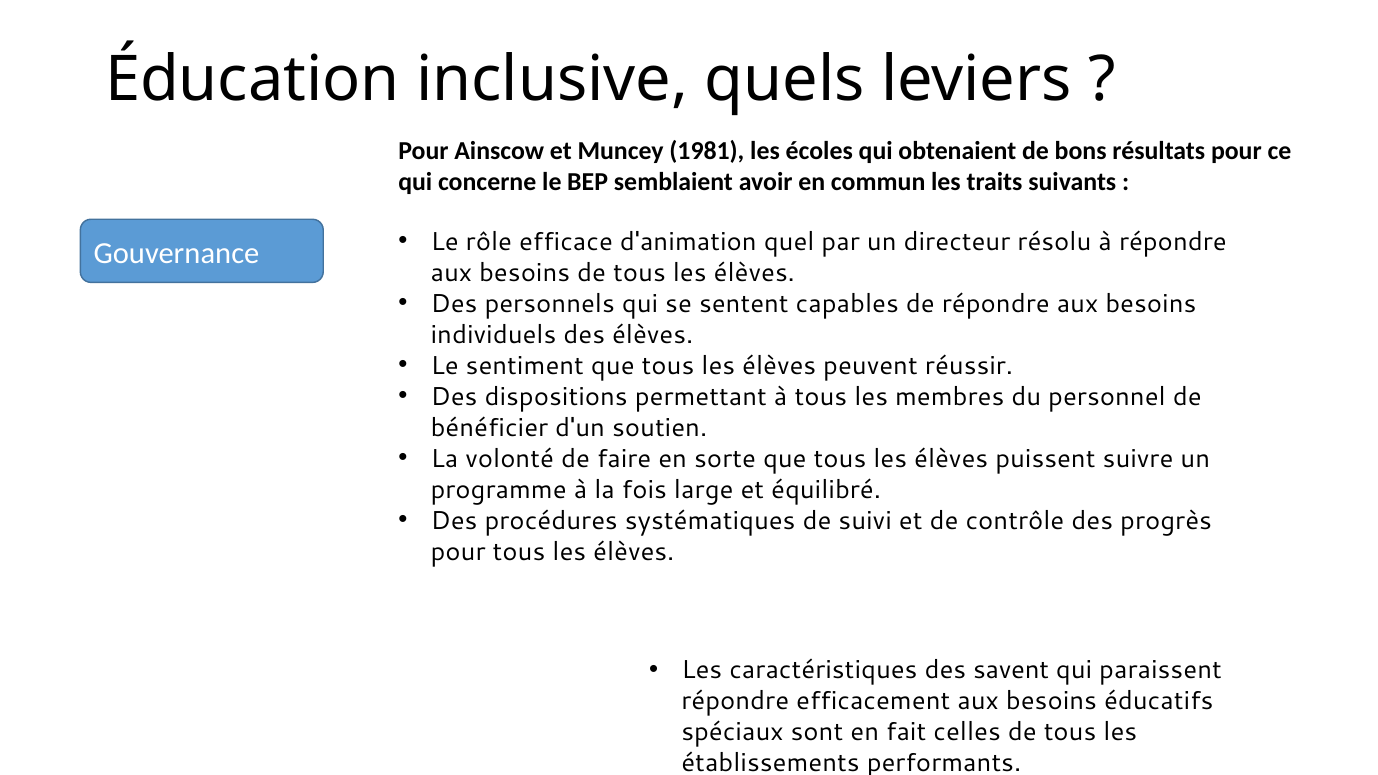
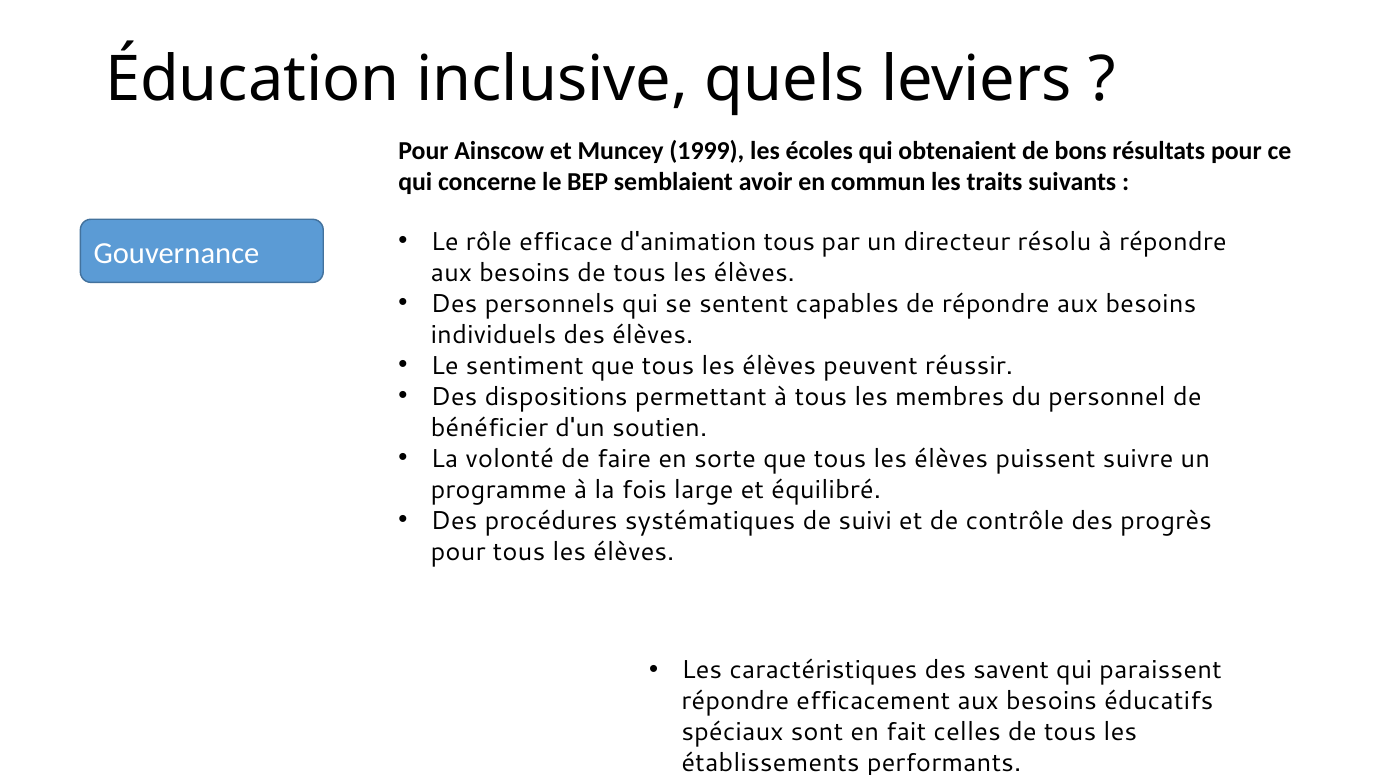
1981: 1981 -> 1999
d'animation quel: quel -> tous
